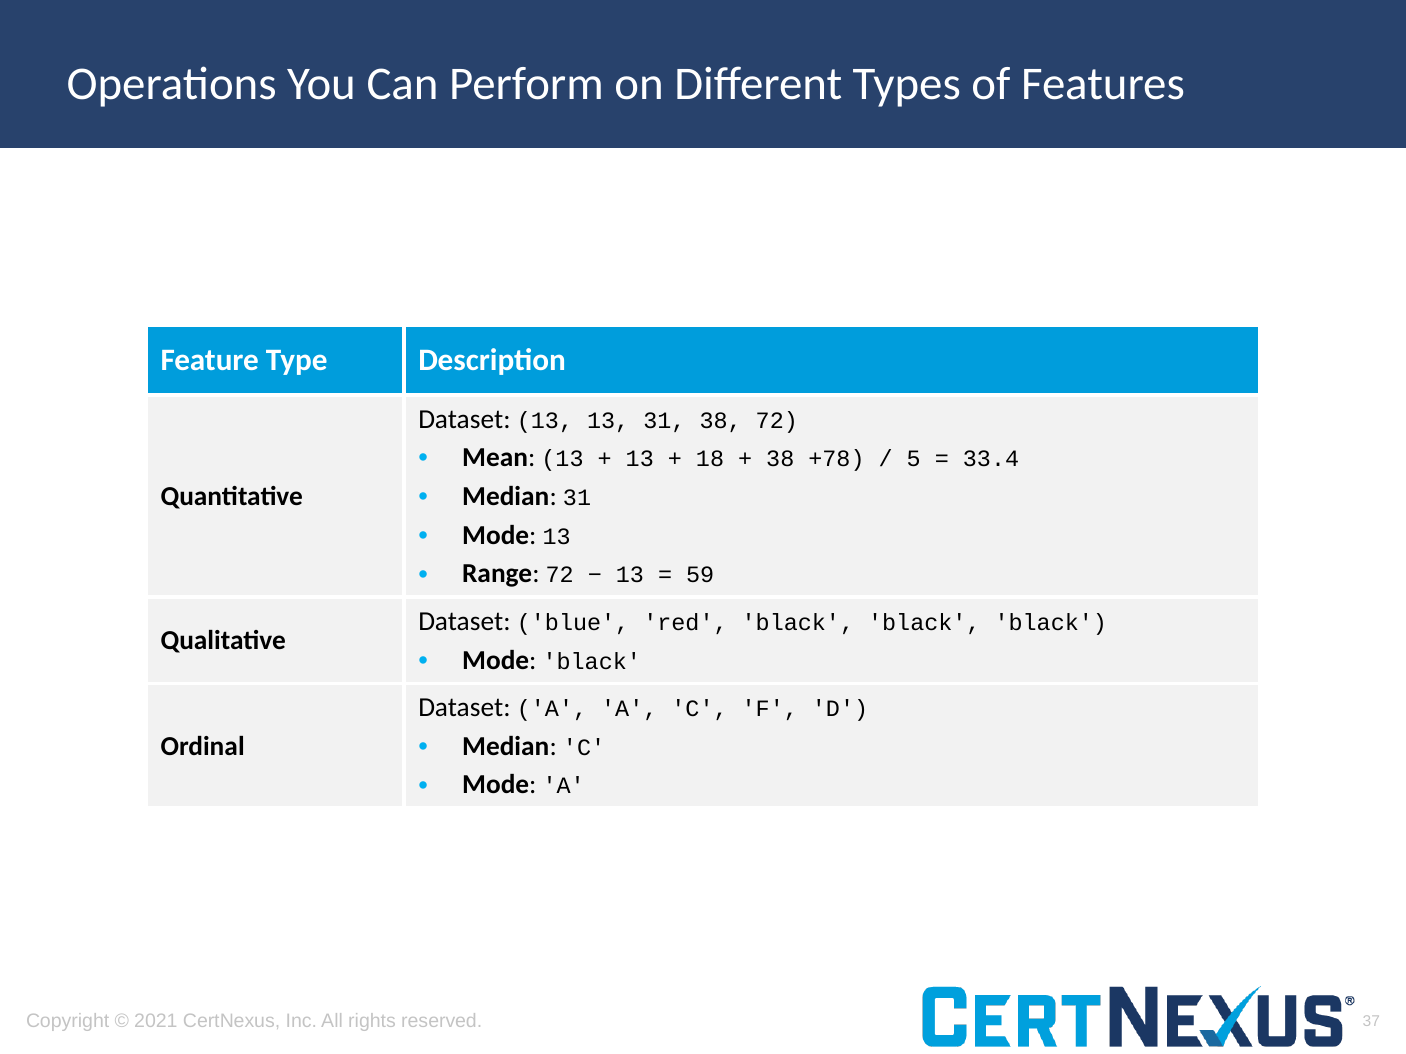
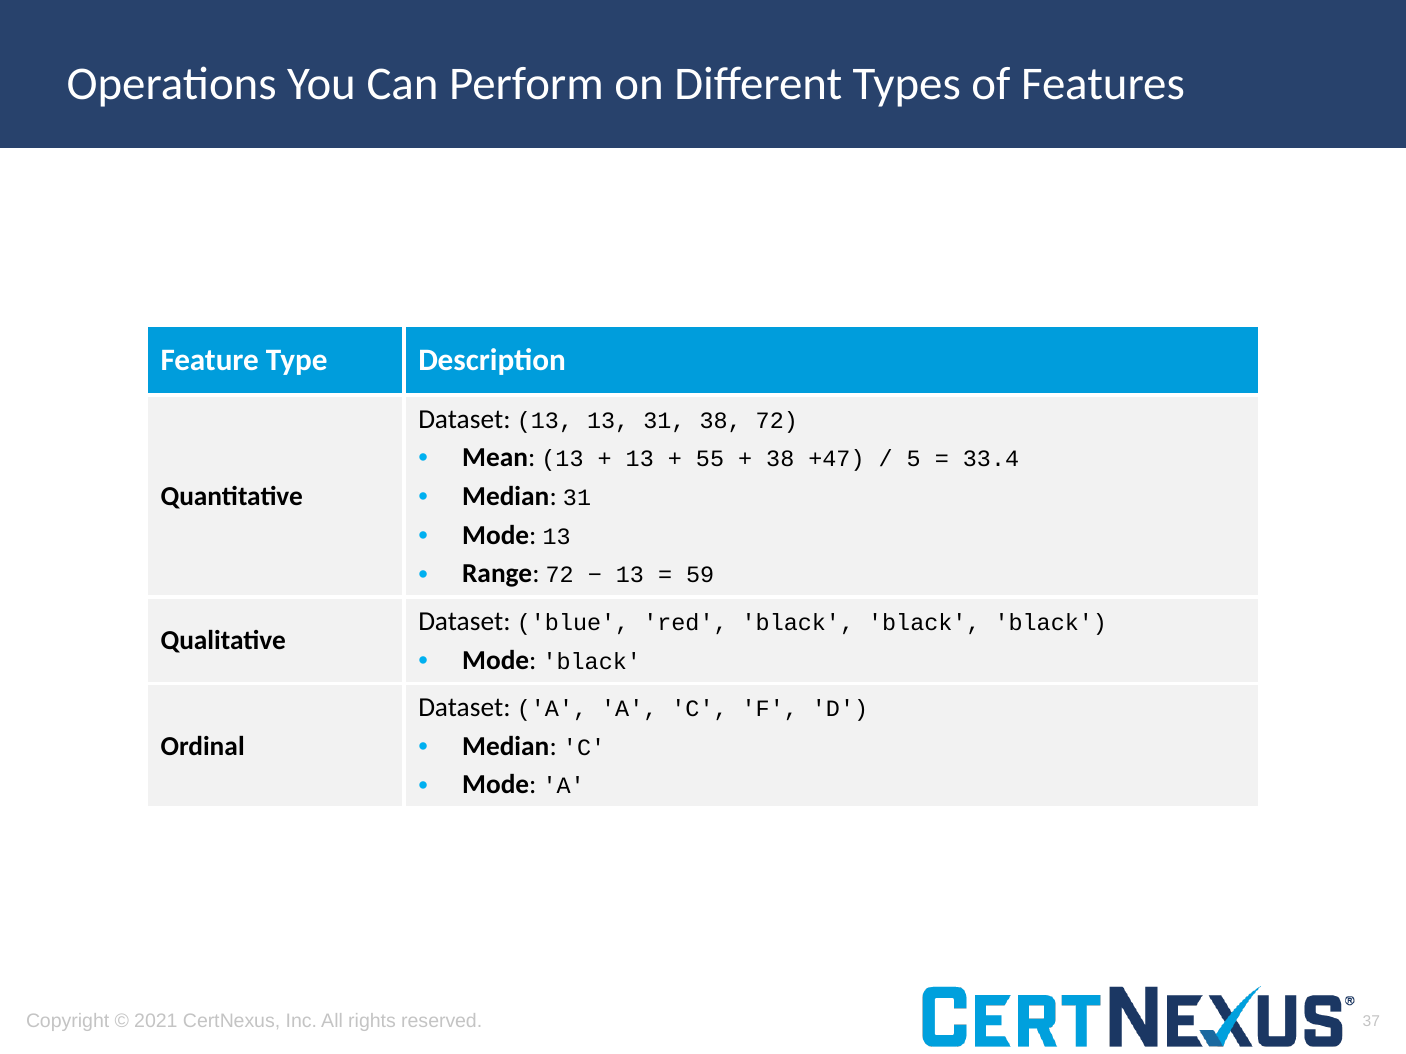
18: 18 -> 55
+78: +78 -> +47
